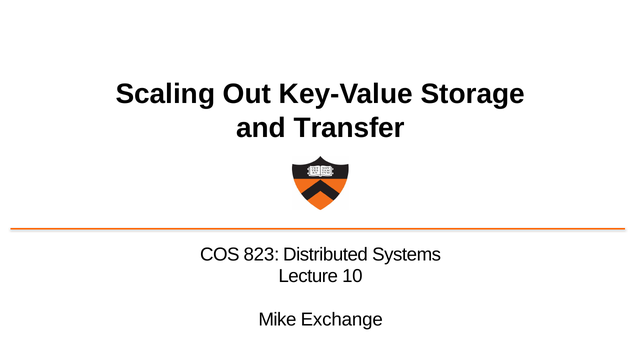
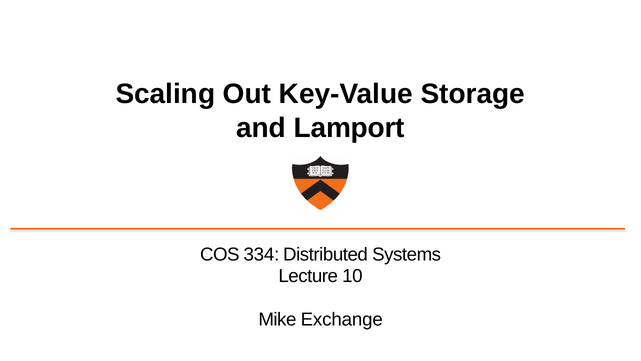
Transfer: Transfer -> Lamport
823: 823 -> 334
